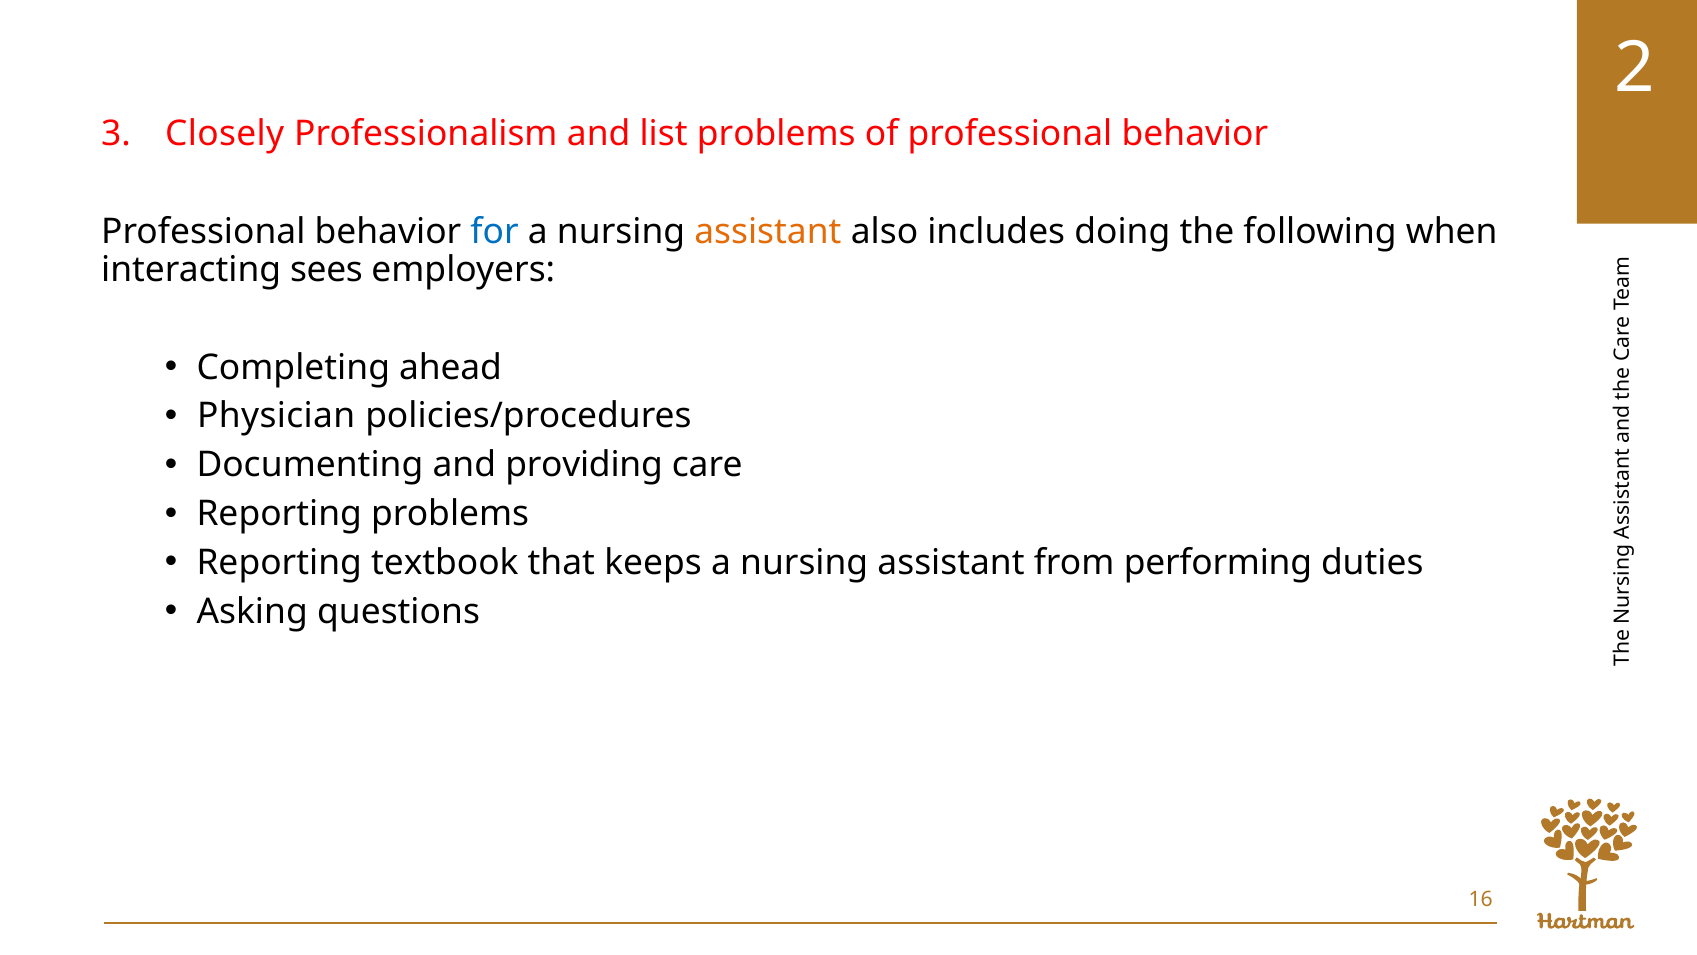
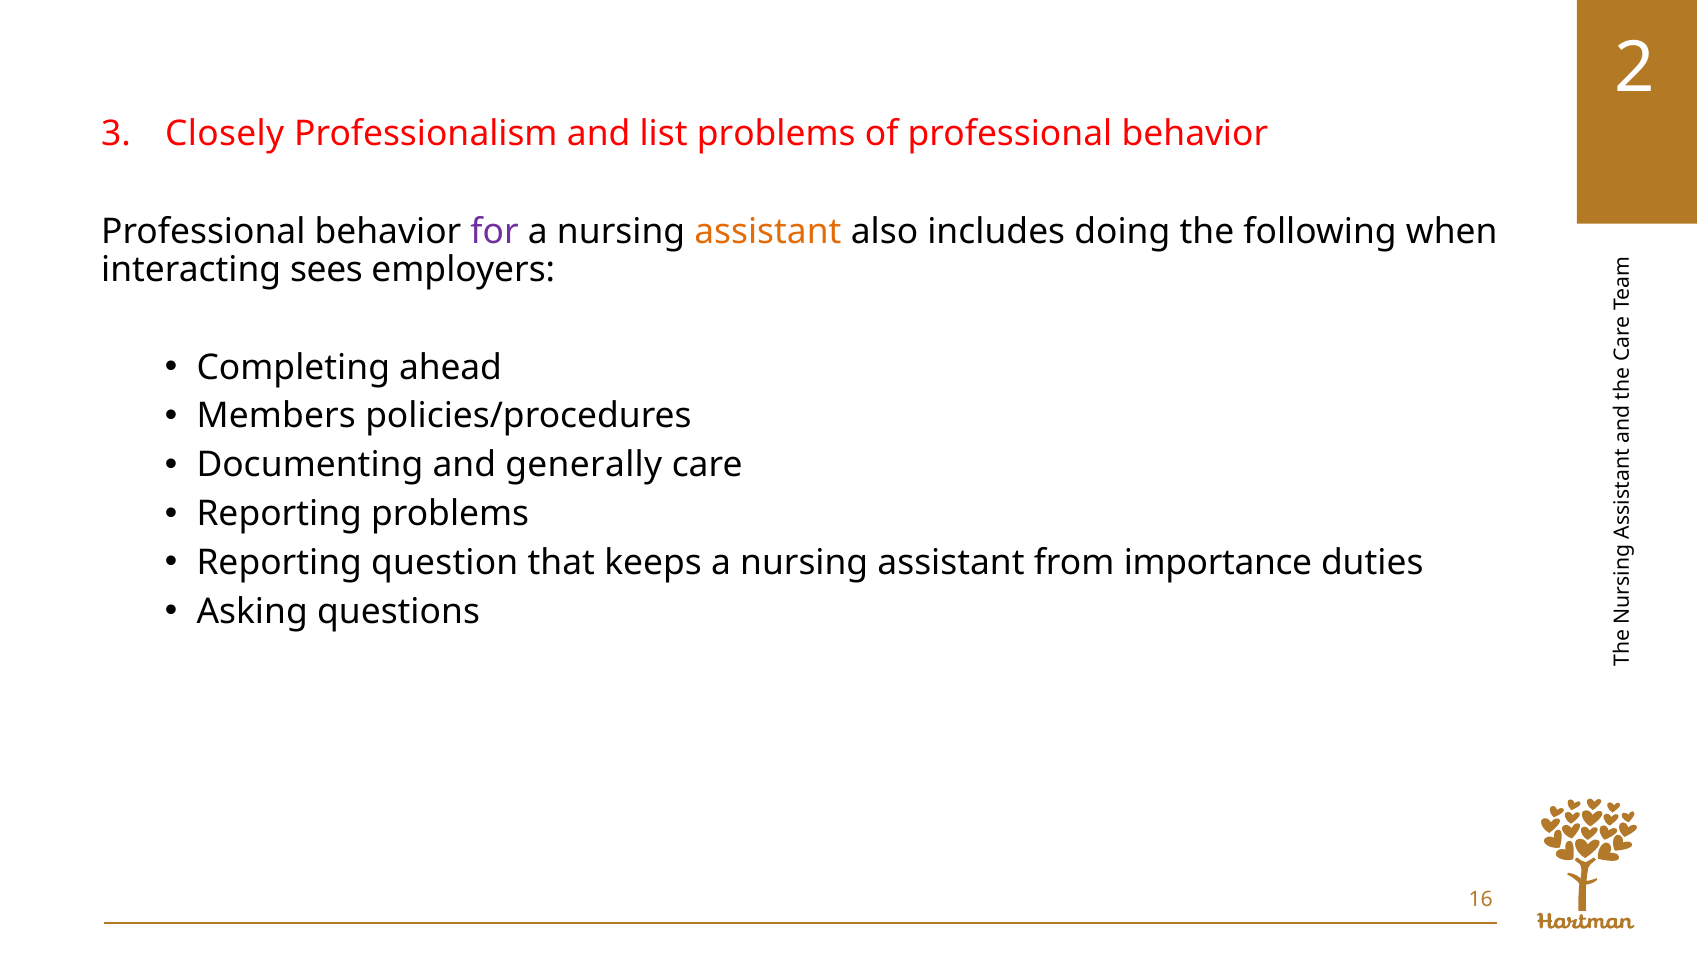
for colour: blue -> purple
Physician: Physician -> Members
providing: providing -> generally
textbook: textbook -> question
performing: performing -> importance
